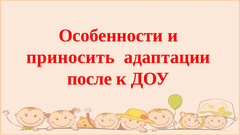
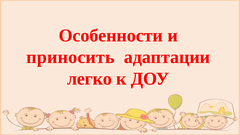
после: после -> легко
